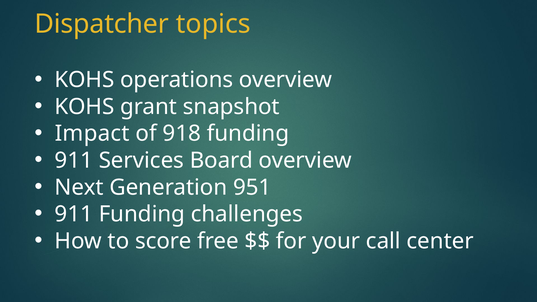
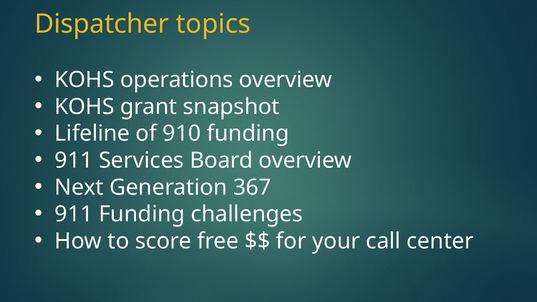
Impact: Impact -> Lifeline
918: 918 -> 910
951: 951 -> 367
